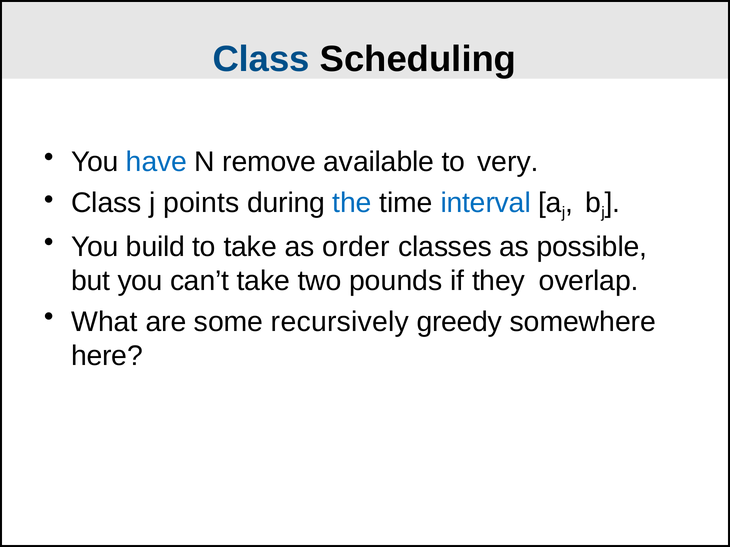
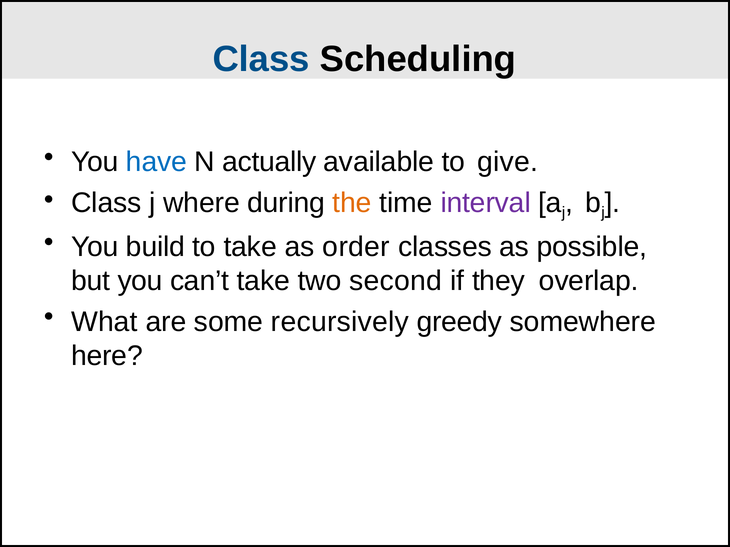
remove: remove -> actually
very: very -> give
points: points -> where
the colour: blue -> orange
interval colour: blue -> purple
pounds: pounds -> second
